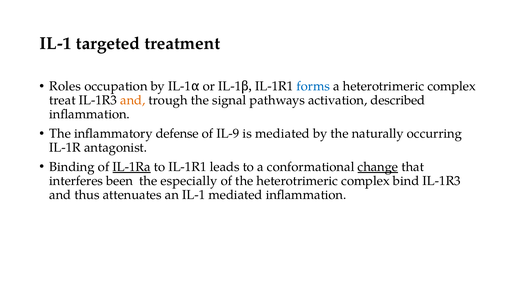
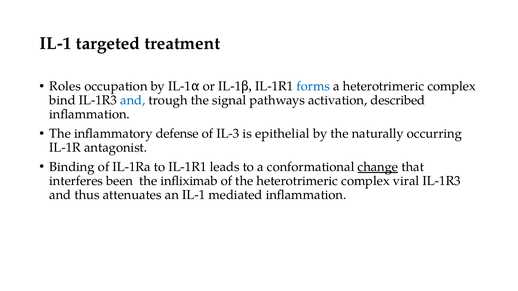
treat: treat -> bind
and at (133, 100) colour: orange -> blue
IL-9: IL-9 -> IL-3
is mediated: mediated -> epithelial
IL-1Ra underline: present -> none
especially: especially -> infliximab
bind: bind -> viral
